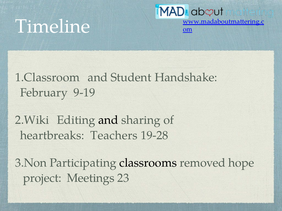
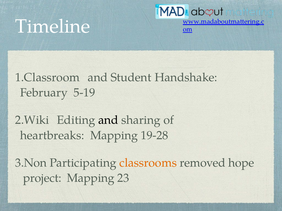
9-19: 9-19 -> 5-19
heartbreaks Teachers: Teachers -> Mapping
classrooms colour: black -> orange
project Meetings: Meetings -> Mapping
